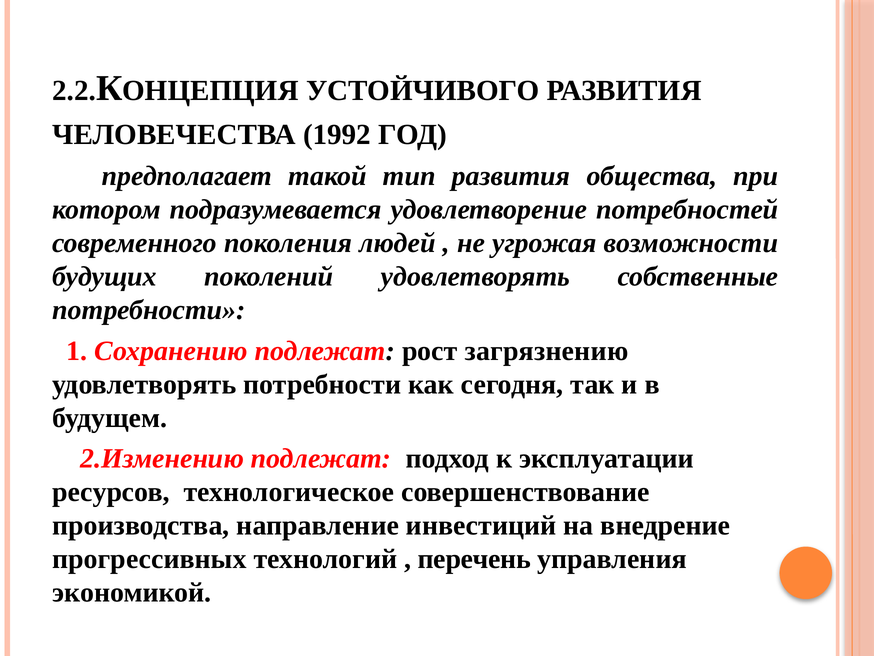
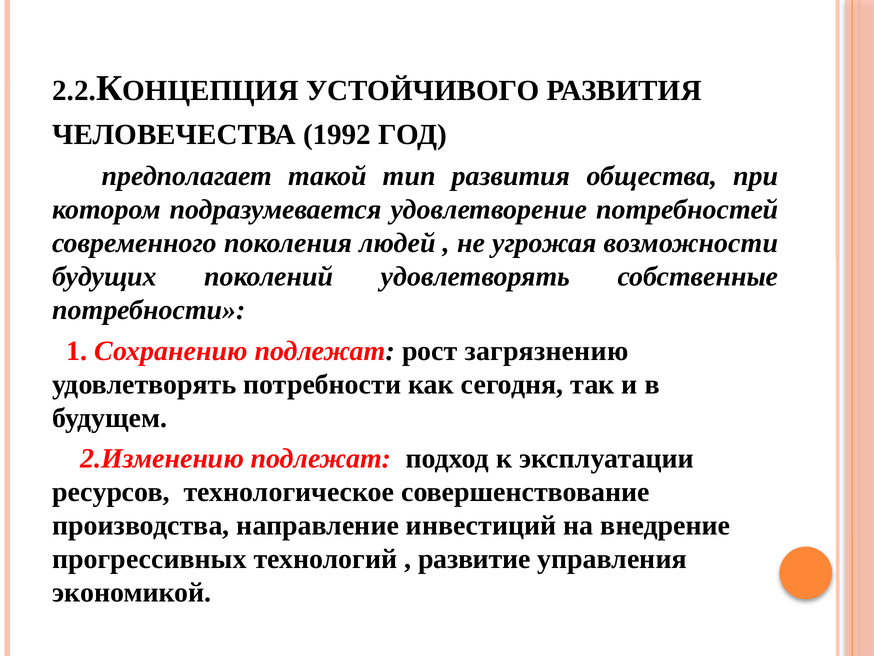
перечень: перечень -> развитие
